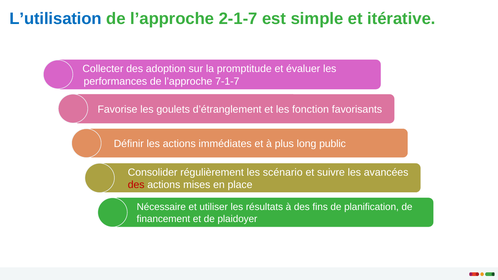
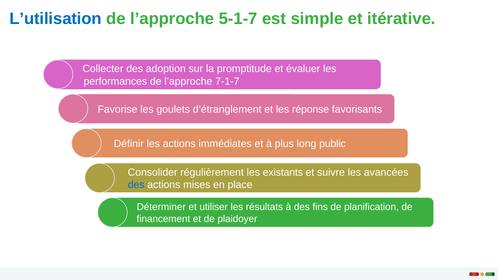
2-1-7: 2-1-7 -> 5-1-7
fonction: fonction -> réponse
scénario: scénario -> existants
des at (136, 185) colour: red -> blue
Nécessaire: Nécessaire -> Déterminer
